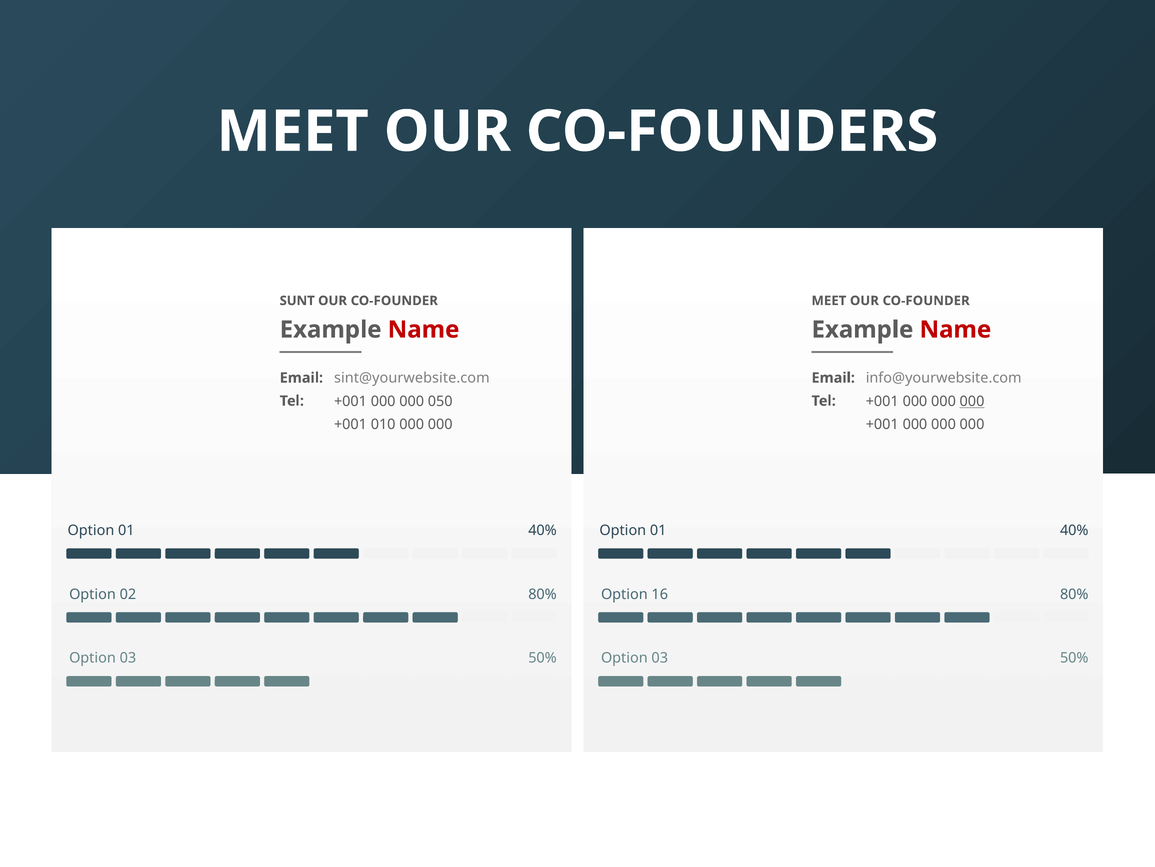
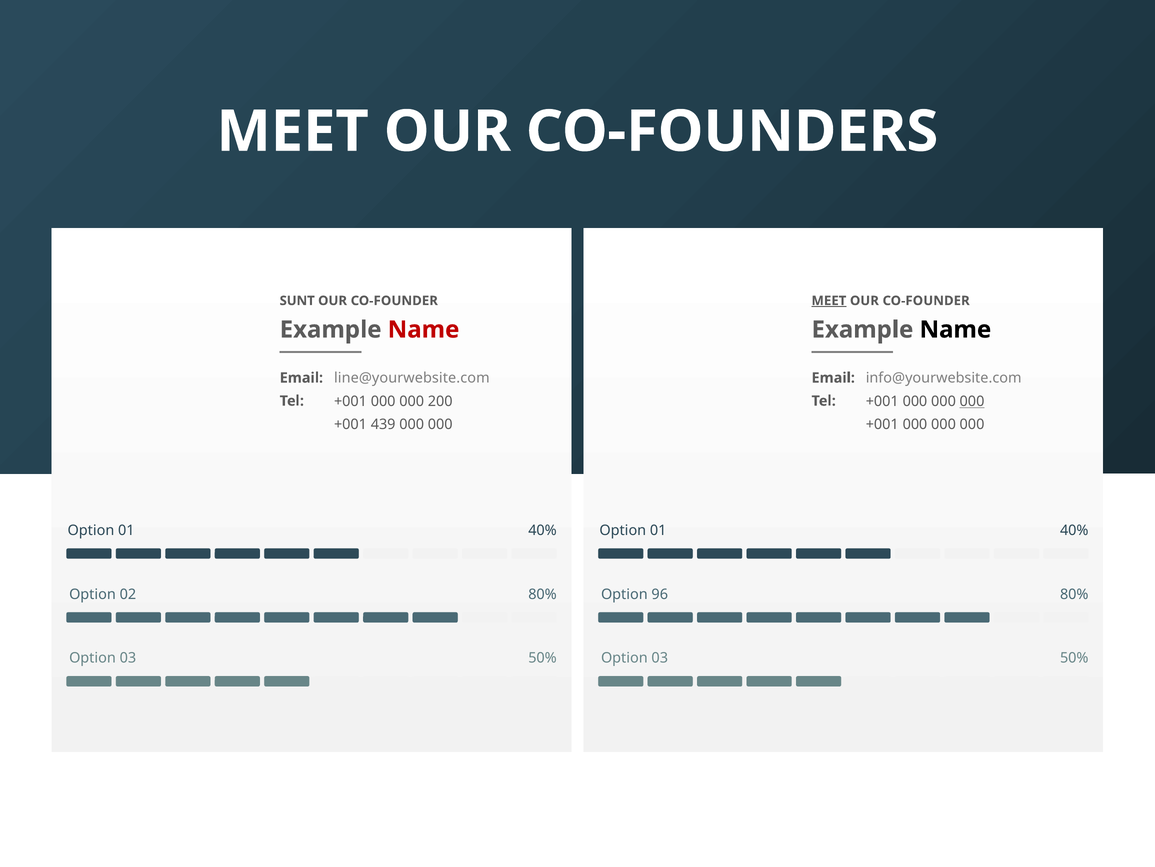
MEET at (829, 301) underline: none -> present
Name at (955, 329) colour: red -> black
sint@yourwebsite.com: sint@yourwebsite.com -> line@yourwebsite.com
050: 050 -> 200
010: 010 -> 439
16: 16 -> 96
